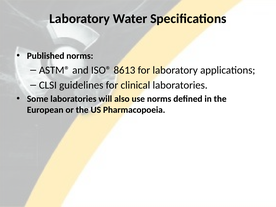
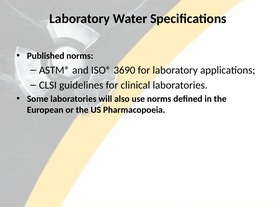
8613: 8613 -> 3690
